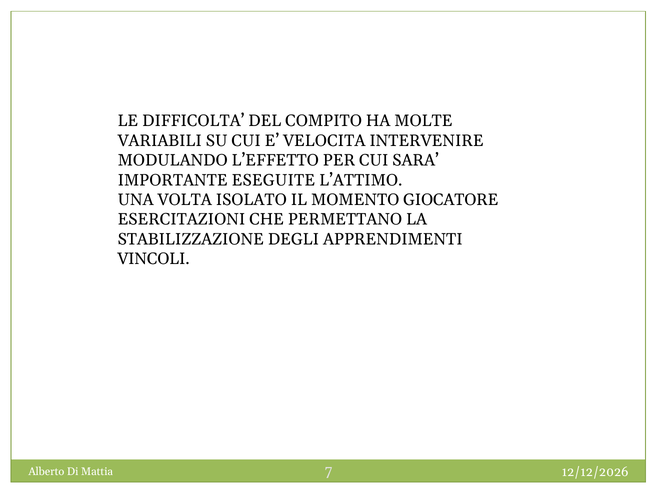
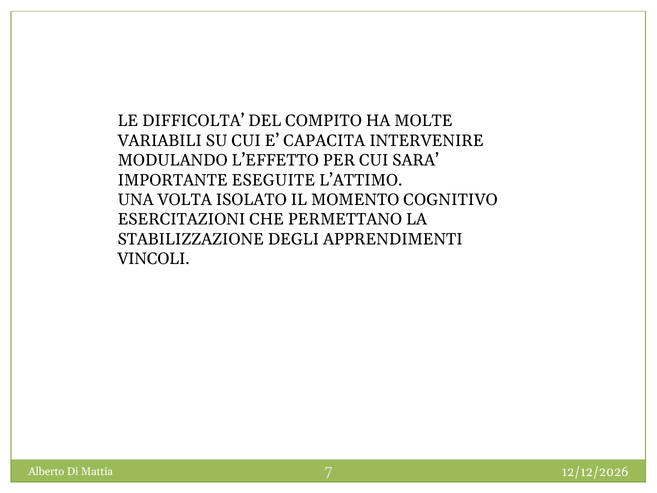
VELOCITA: VELOCITA -> CAPACITA
GIOCATORE: GIOCATORE -> COGNITIVO
